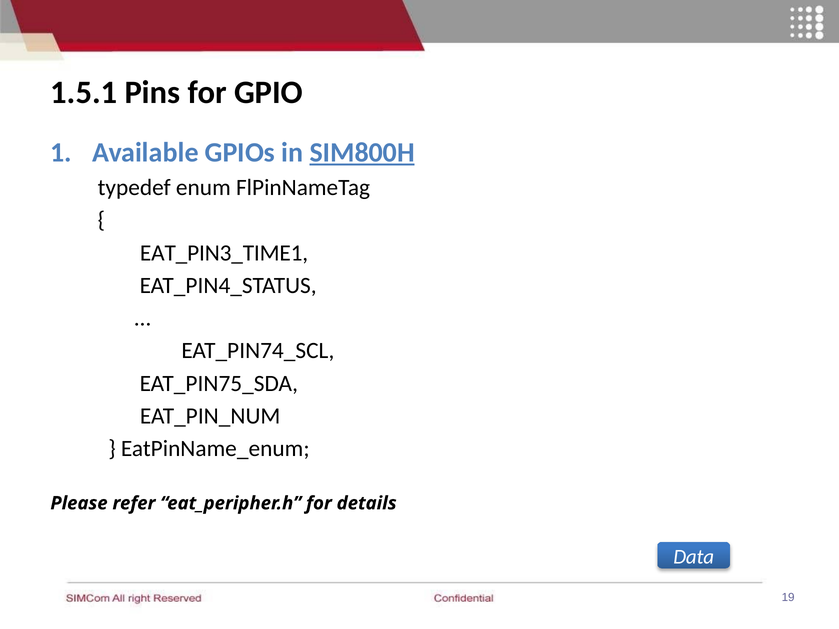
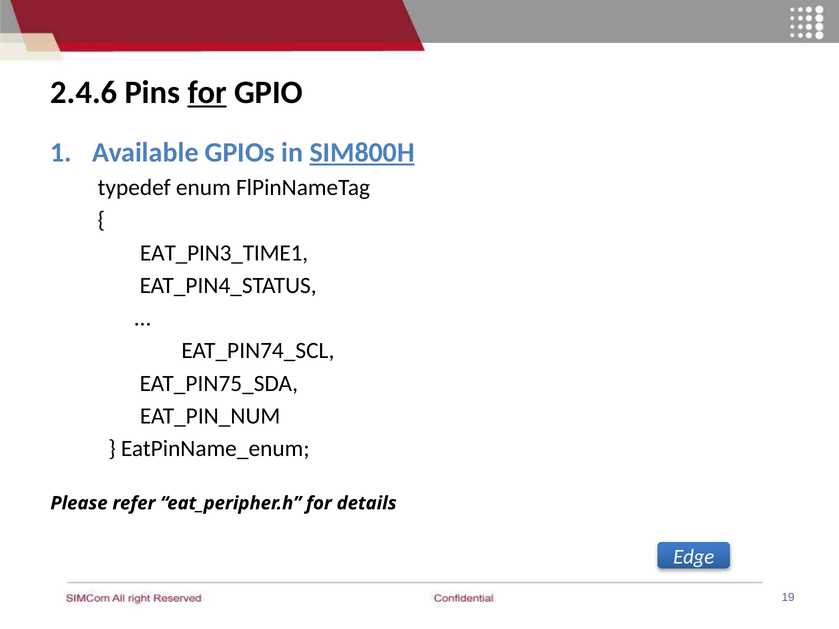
1.5.1: 1.5.1 -> 2.4.6
for at (207, 92) underline: none -> present
Data: Data -> Edge
